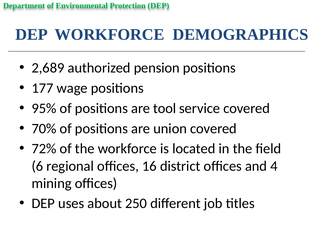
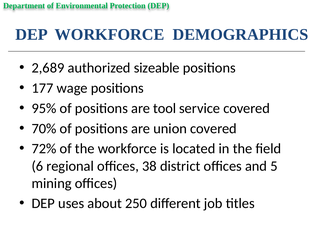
pension: pension -> sizeable
16: 16 -> 38
4: 4 -> 5
